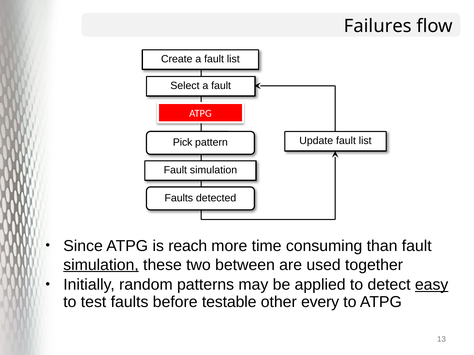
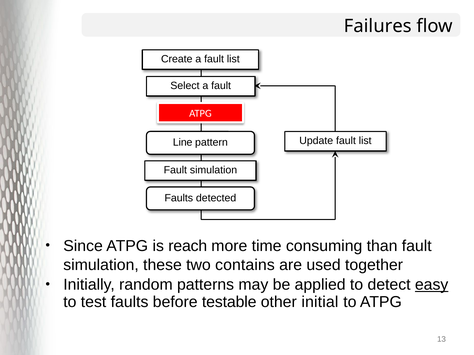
Pick: Pick -> Line
simulation at (101, 265) underline: present -> none
between: between -> contains
every: every -> initial
